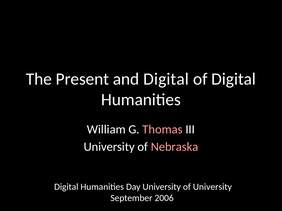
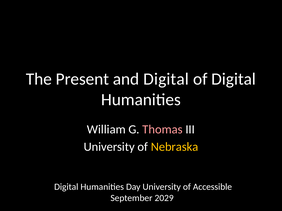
Nebraska colour: pink -> yellow
of University: University -> Accessible
2006: 2006 -> 2029
